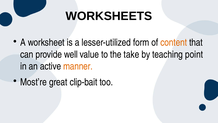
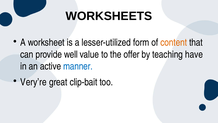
take: take -> offer
point: point -> have
manner colour: orange -> blue
Most’re: Most’re -> Very’re
